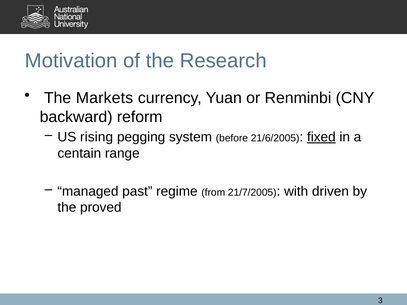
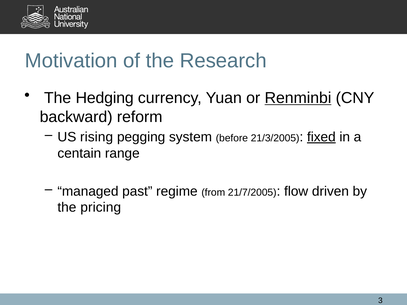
Markets: Markets -> Hedging
Renminbi underline: none -> present
21/6/2005: 21/6/2005 -> 21/3/2005
with: with -> flow
proved: proved -> pricing
